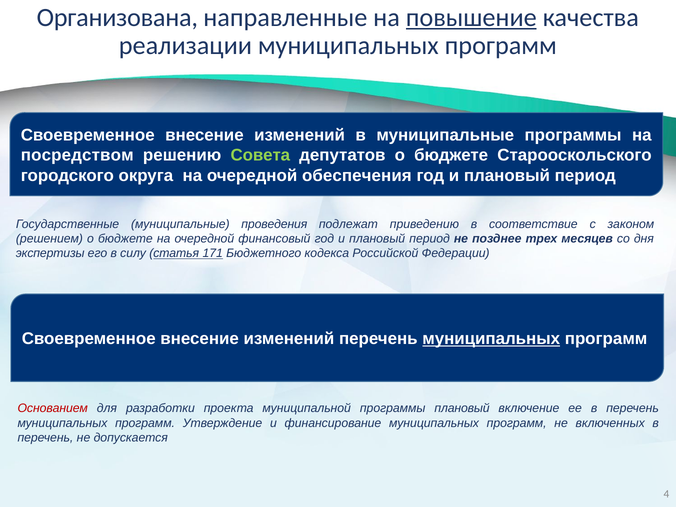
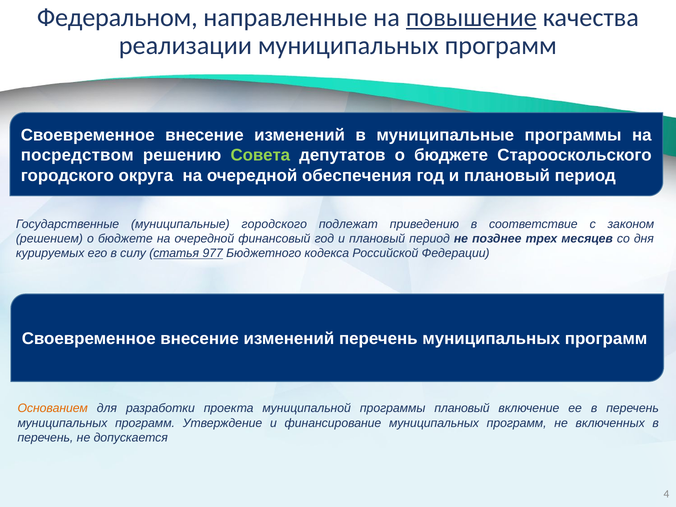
Организована: Организована -> Федеральном
муниципальные проведения: проведения -> городского
экспертизы: экспертизы -> курируемых
171: 171 -> 977
муниципальных at (491, 339) underline: present -> none
Основанием colour: red -> orange
